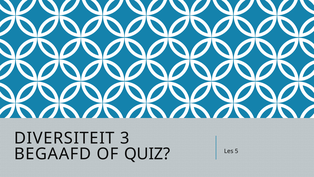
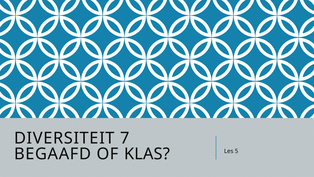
3: 3 -> 7
QUIZ: QUIZ -> KLAS
